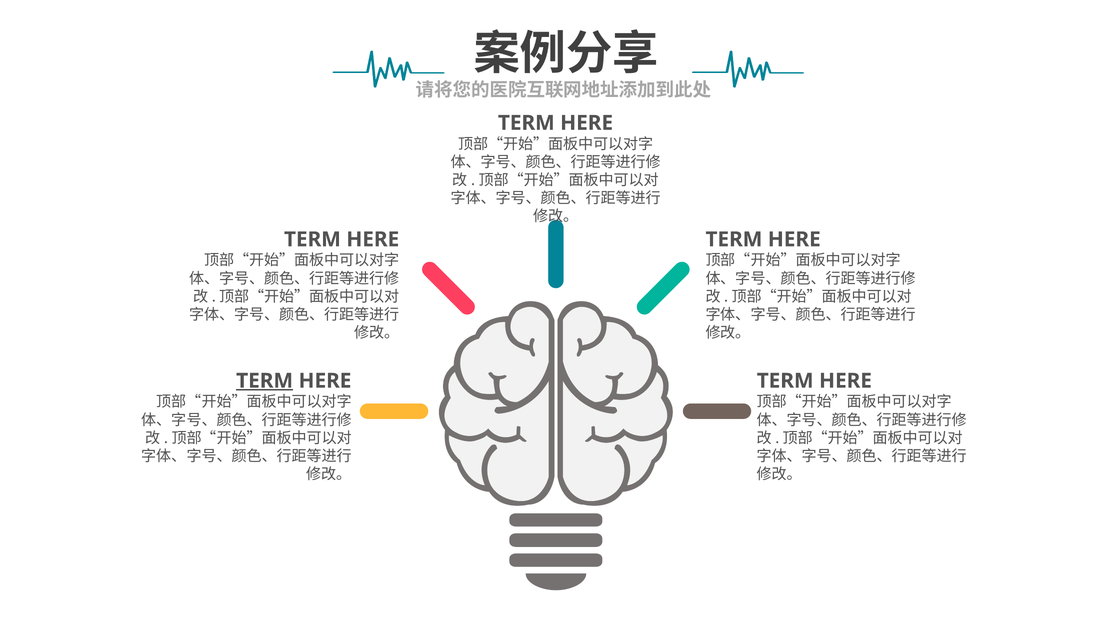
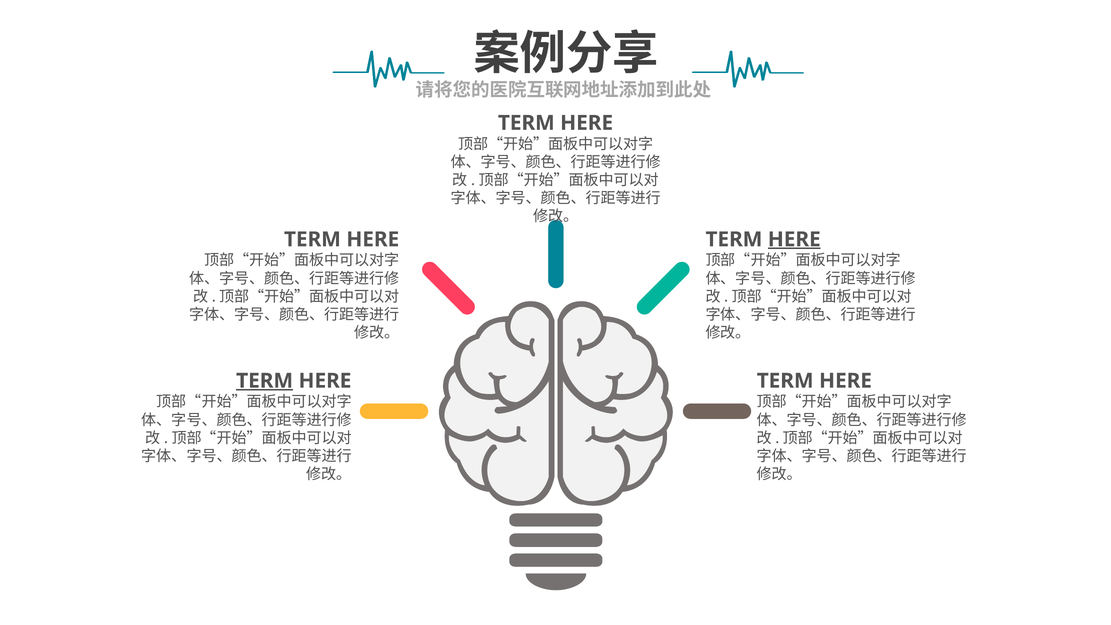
HERE at (794, 239) underline: none -> present
